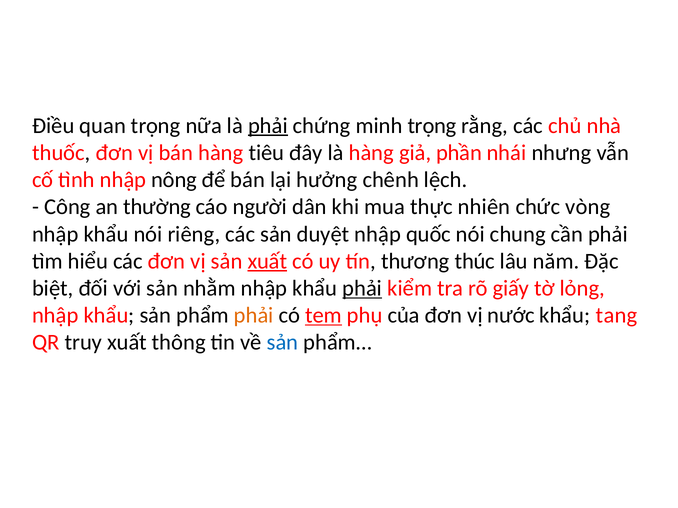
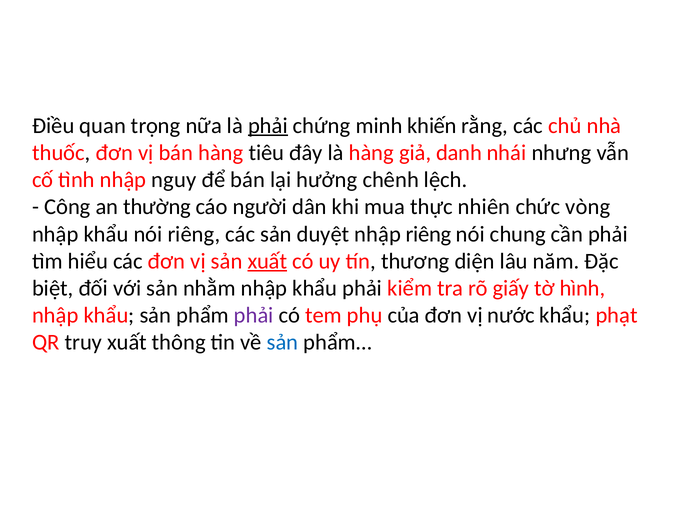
minh trọng: trọng -> khiến
phần: phần -> danh
nông: nông -> nguy
nhập quốc: quốc -> riêng
thúc: thúc -> diện
phải at (362, 289) underline: present -> none
lỏng: lỏng -> hình
phải at (254, 316) colour: orange -> purple
tem underline: present -> none
tang: tang -> phạt
